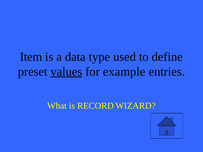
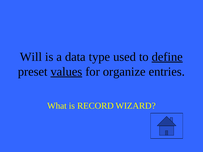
Item: Item -> Will
define underline: none -> present
example: example -> organize
